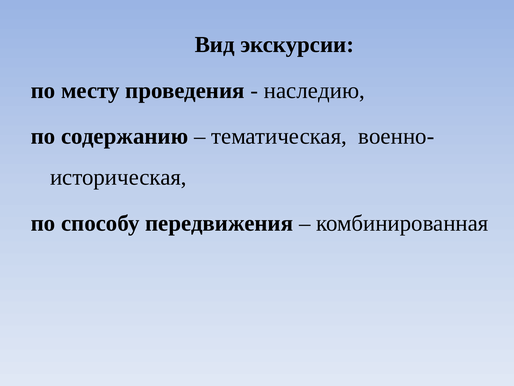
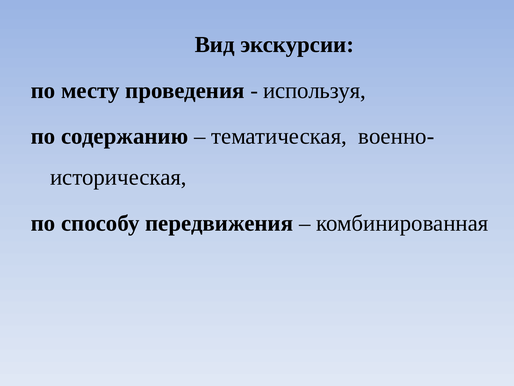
наследию: наследию -> используя
